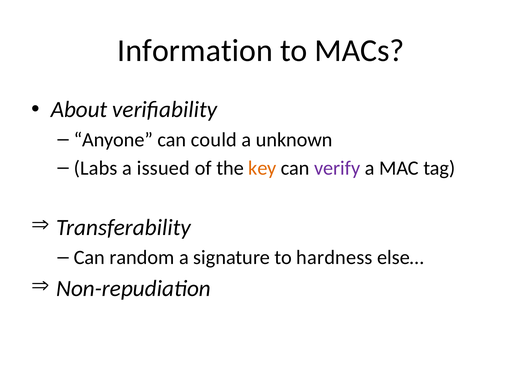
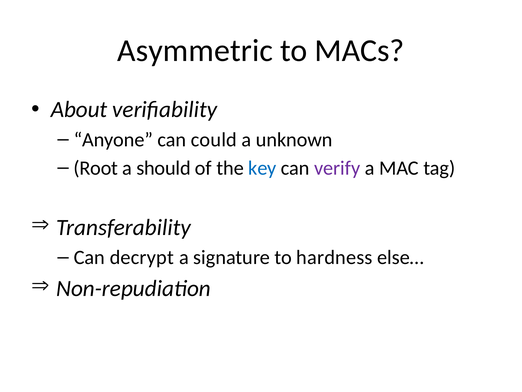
Information: Information -> Asymmetric
Labs: Labs -> Root
issued: issued -> should
key colour: orange -> blue
random: random -> decrypt
